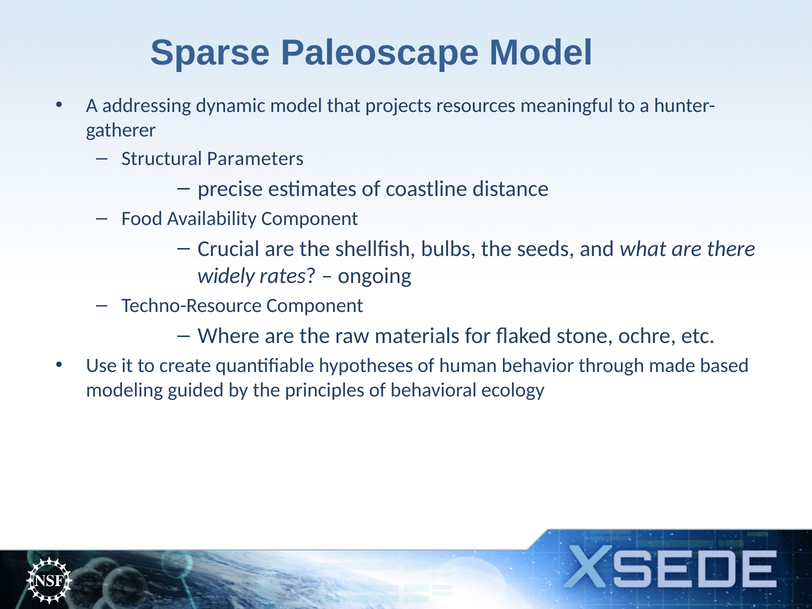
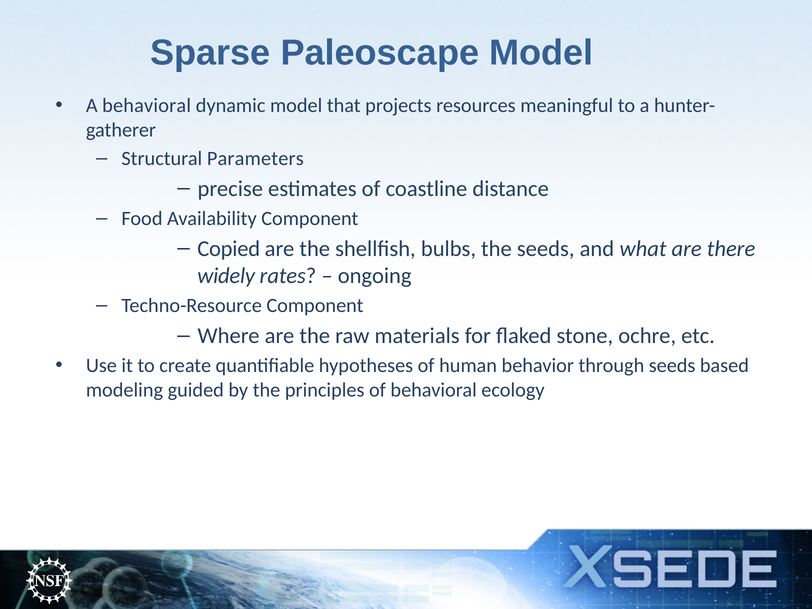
A addressing: addressing -> behavioral
Crucial: Crucial -> Copied
through made: made -> seeds
